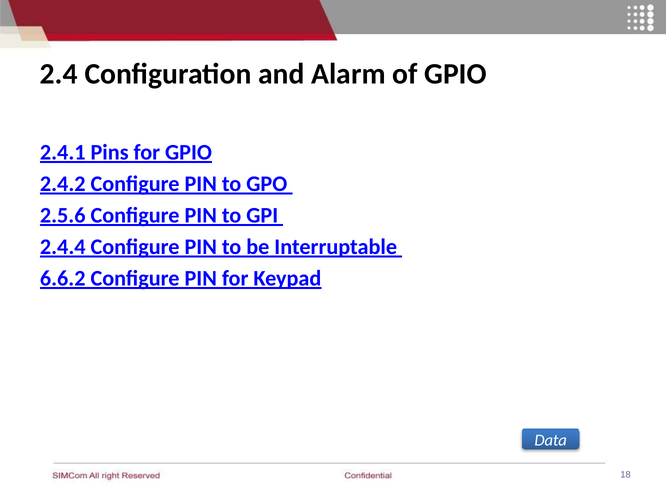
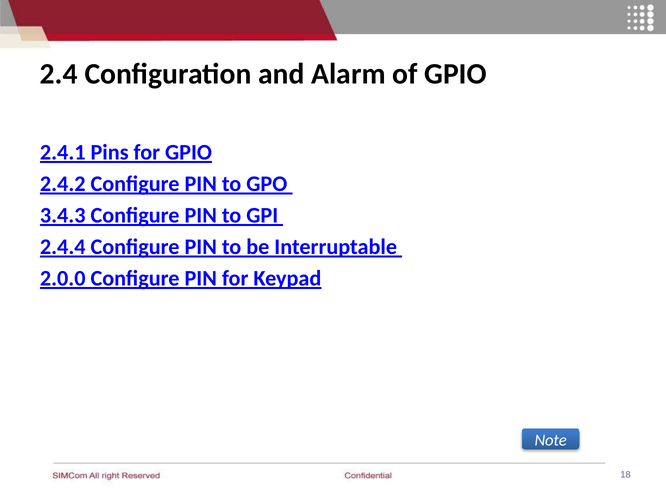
2.5.6: 2.5.6 -> 3.4.3
6.6.2: 6.6.2 -> 2.0.0
Data: Data -> Note
